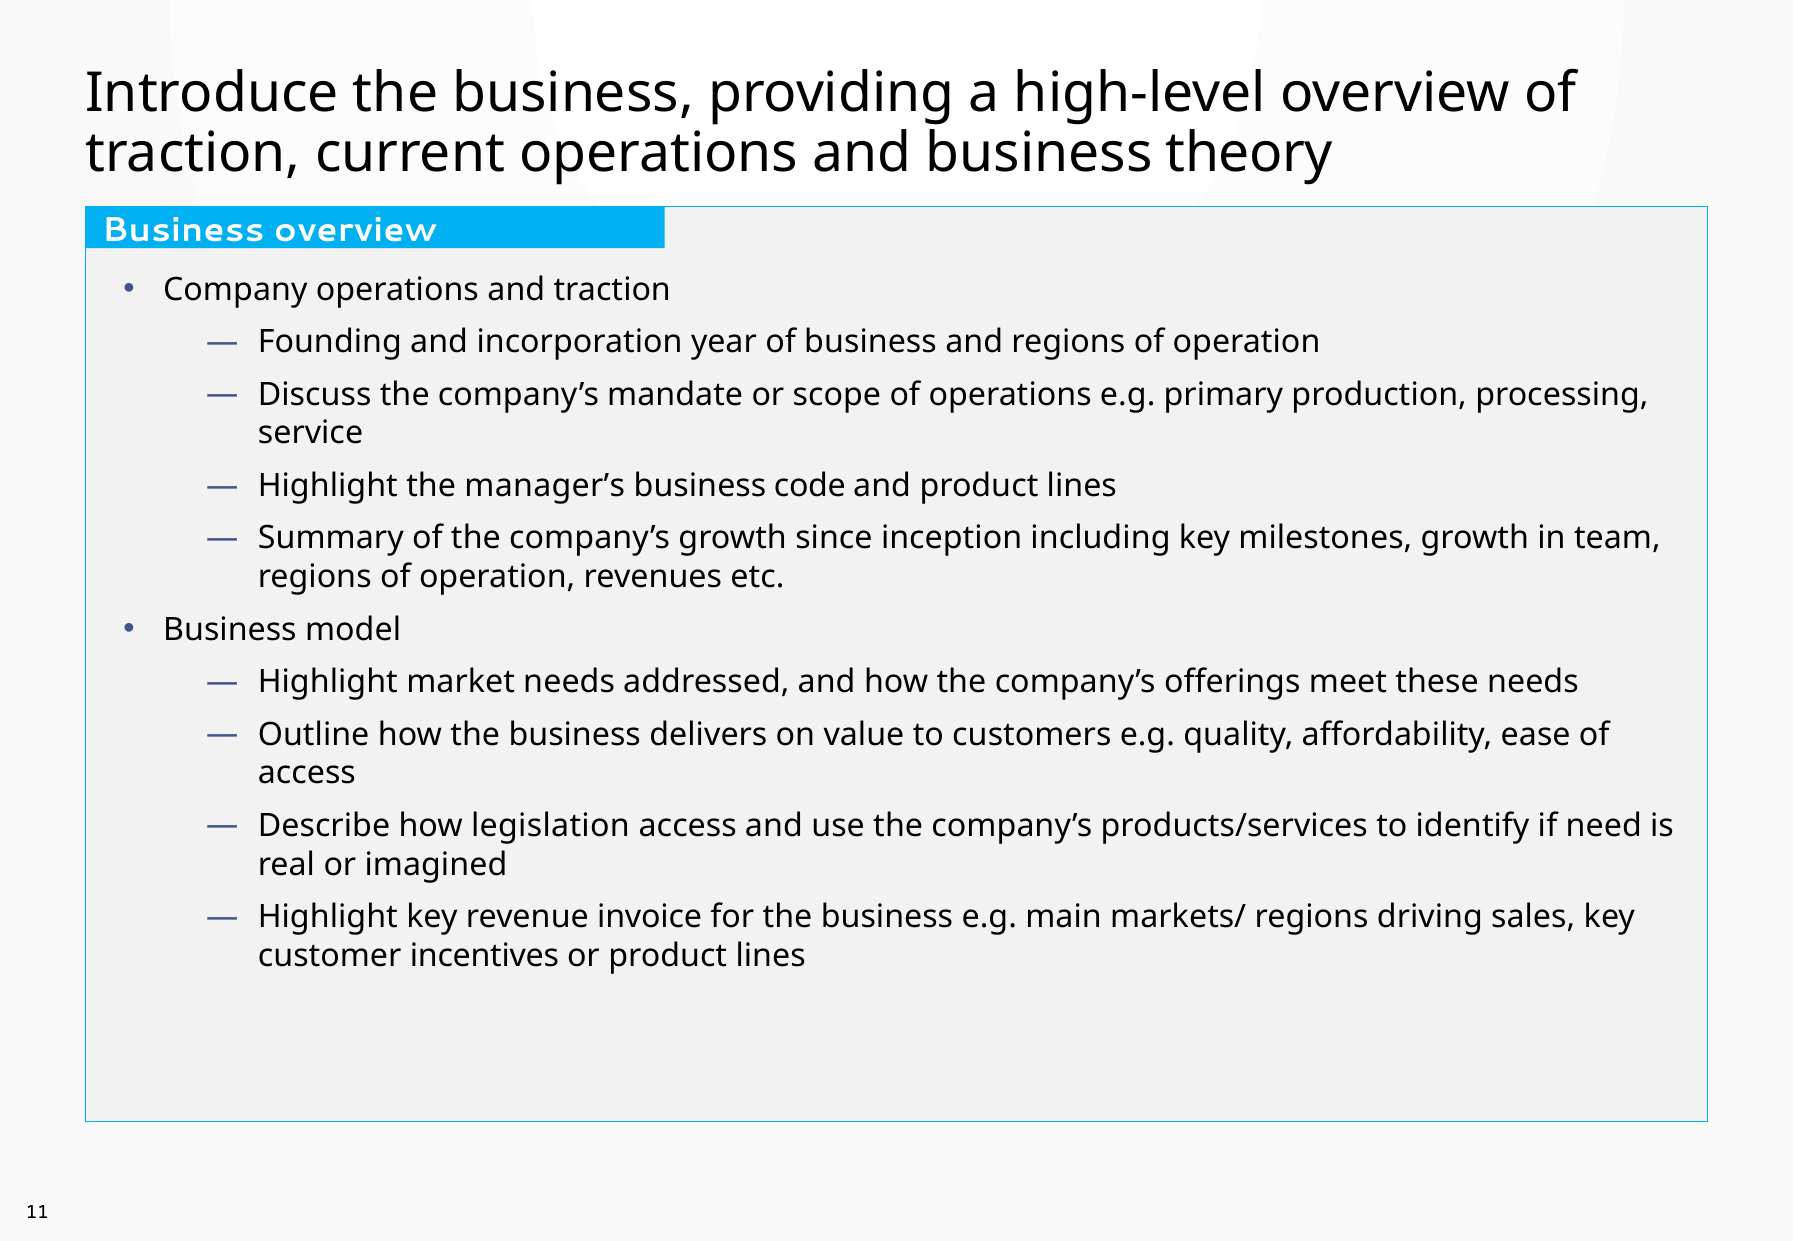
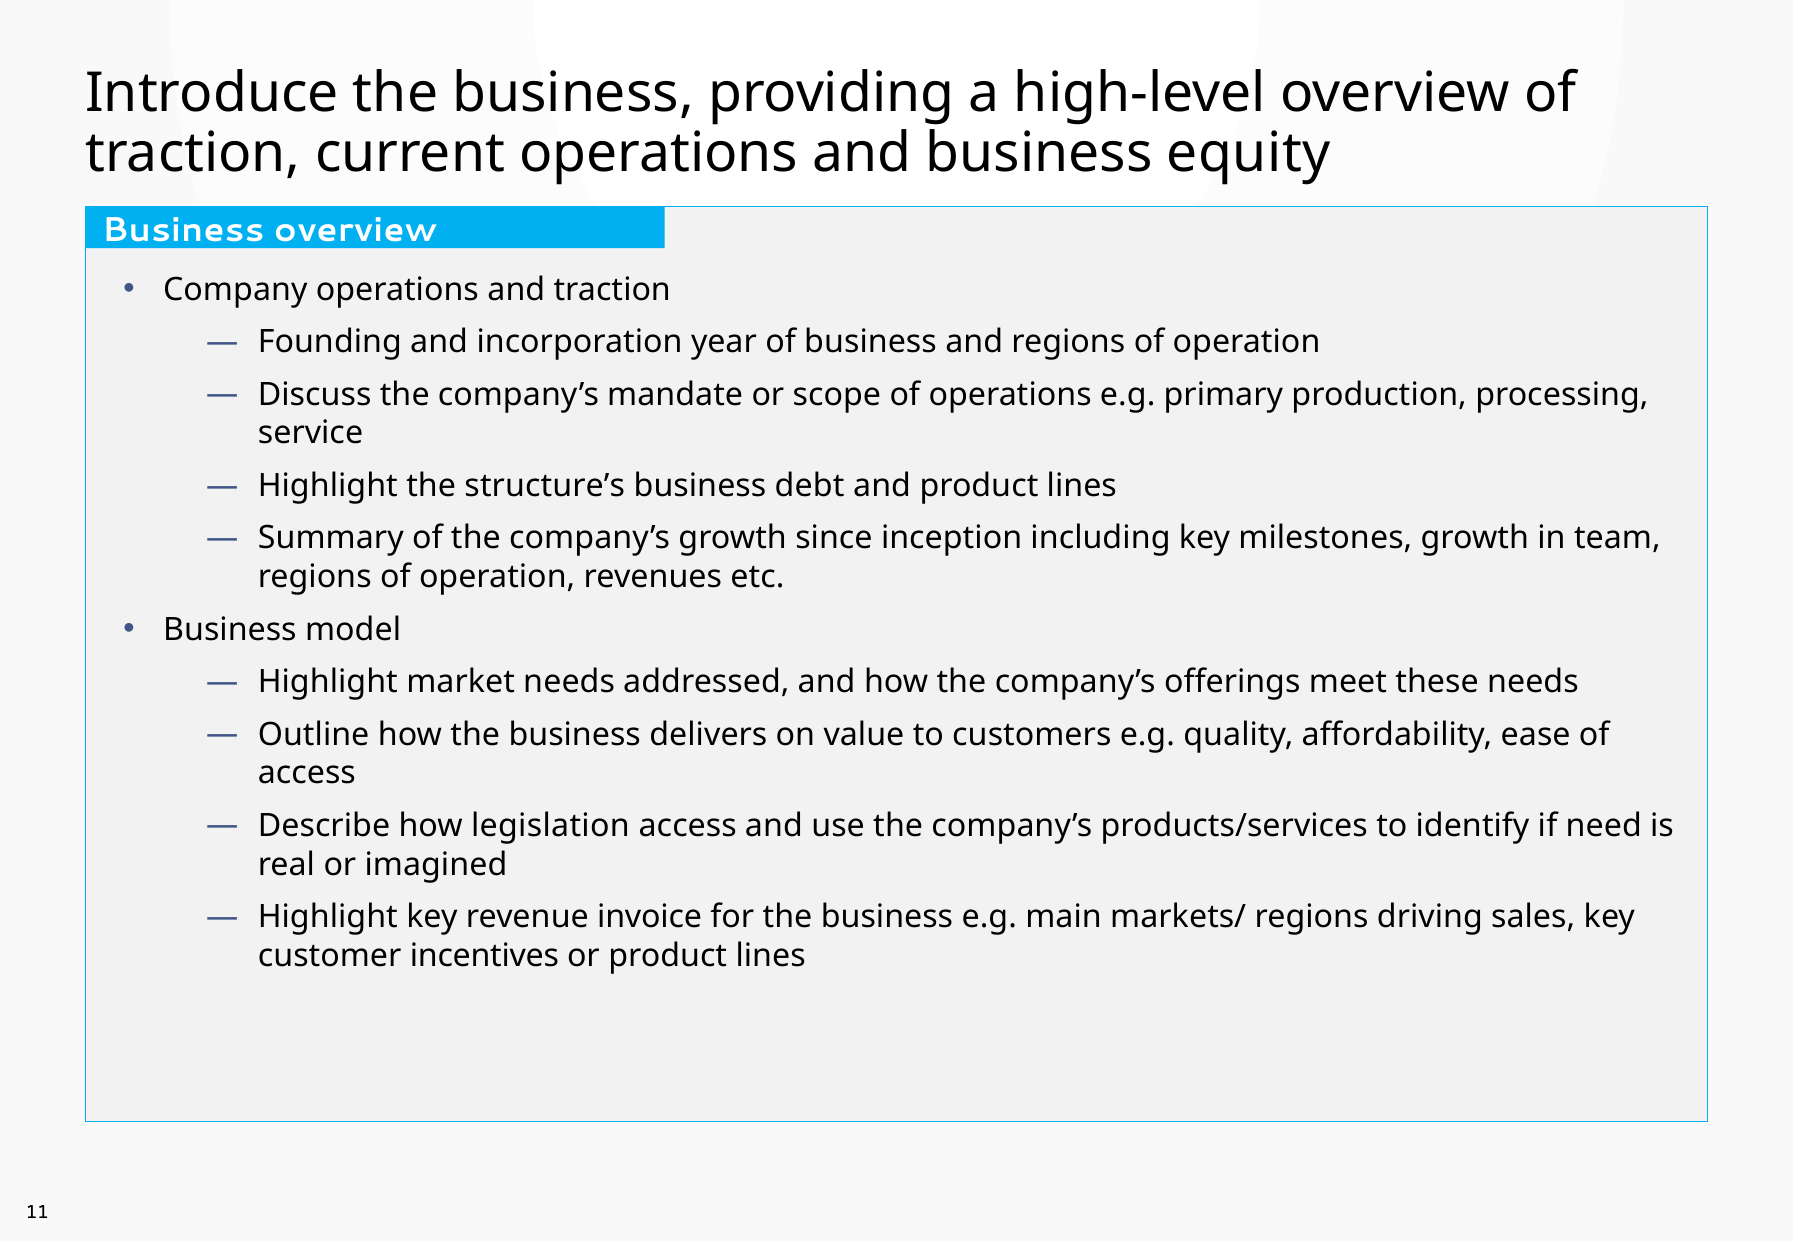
theory: theory -> equity
manager’s: manager’s -> structure’s
code: code -> debt
